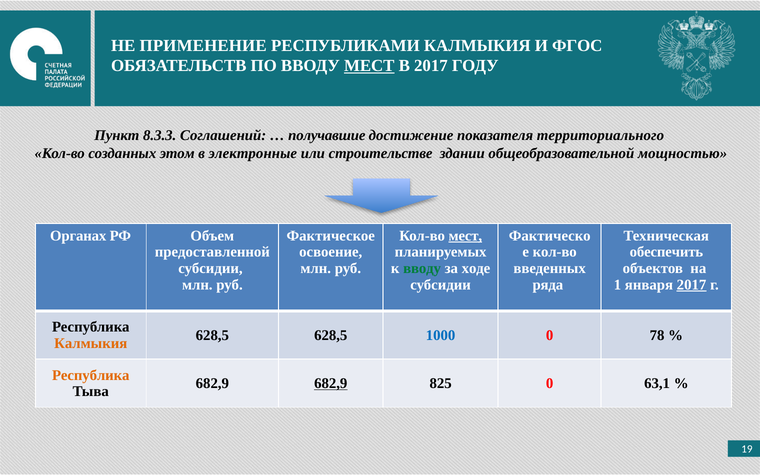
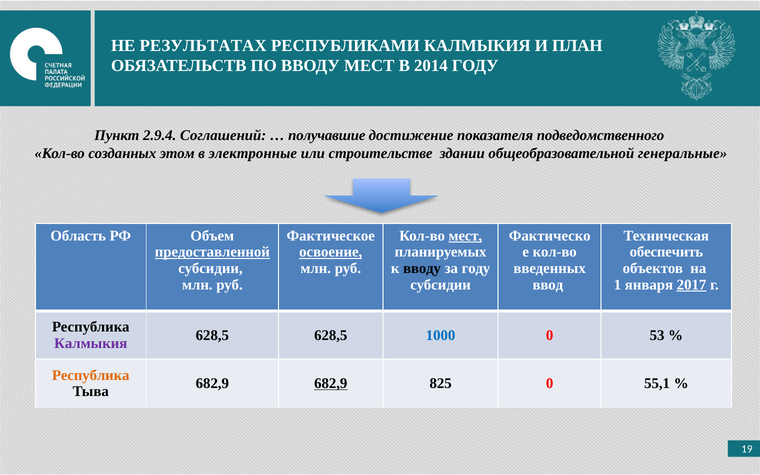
ПРИМЕНЕНИЕ: ПРИМЕНЕНИЕ -> РЕЗУЛЬТАТАХ
ФГОС: ФГОС -> ПЛАН
МЕСТ at (369, 66) underline: present -> none
В 2017: 2017 -> 2014
8.3.3: 8.3.3 -> 2.9.4
территориального: территориального -> подведомственного
мощностью: мощностью -> генеральные
Органах: Органах -> Область
предоставленной underline: none -> present
освоение underline: none -> present
вводу at (422, 268) colour: green -> black
за ходе: ходе -> году
ряда: ряда -> ввод
78: 78 -> 53
Калмыкия at (91, 343) colour: orange -> purple
63,1: 63,1 -> 55,1
